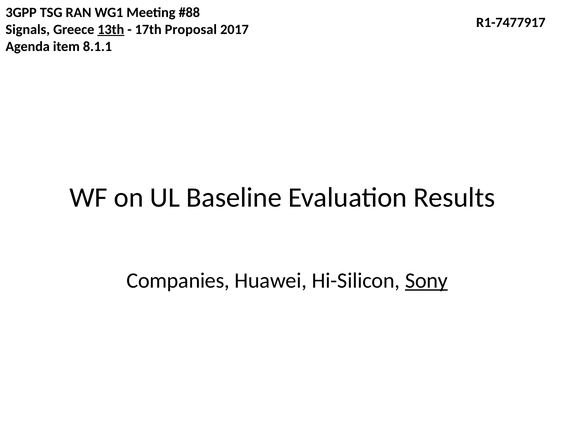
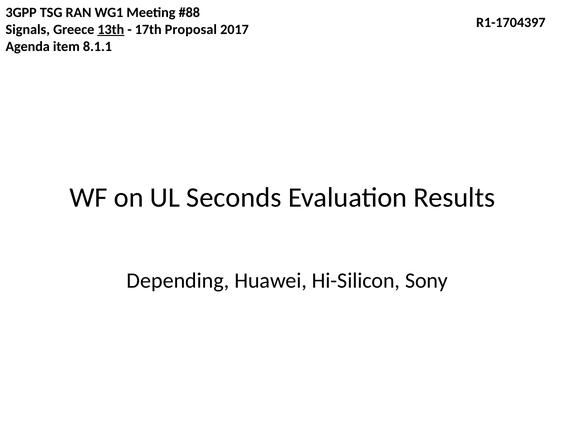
R1-7477917: R1-7477917 -> R1-1704397
Baseline: Baseline -> Seconds
Companies: Companies -> Depending
Sony underline: present -> none
